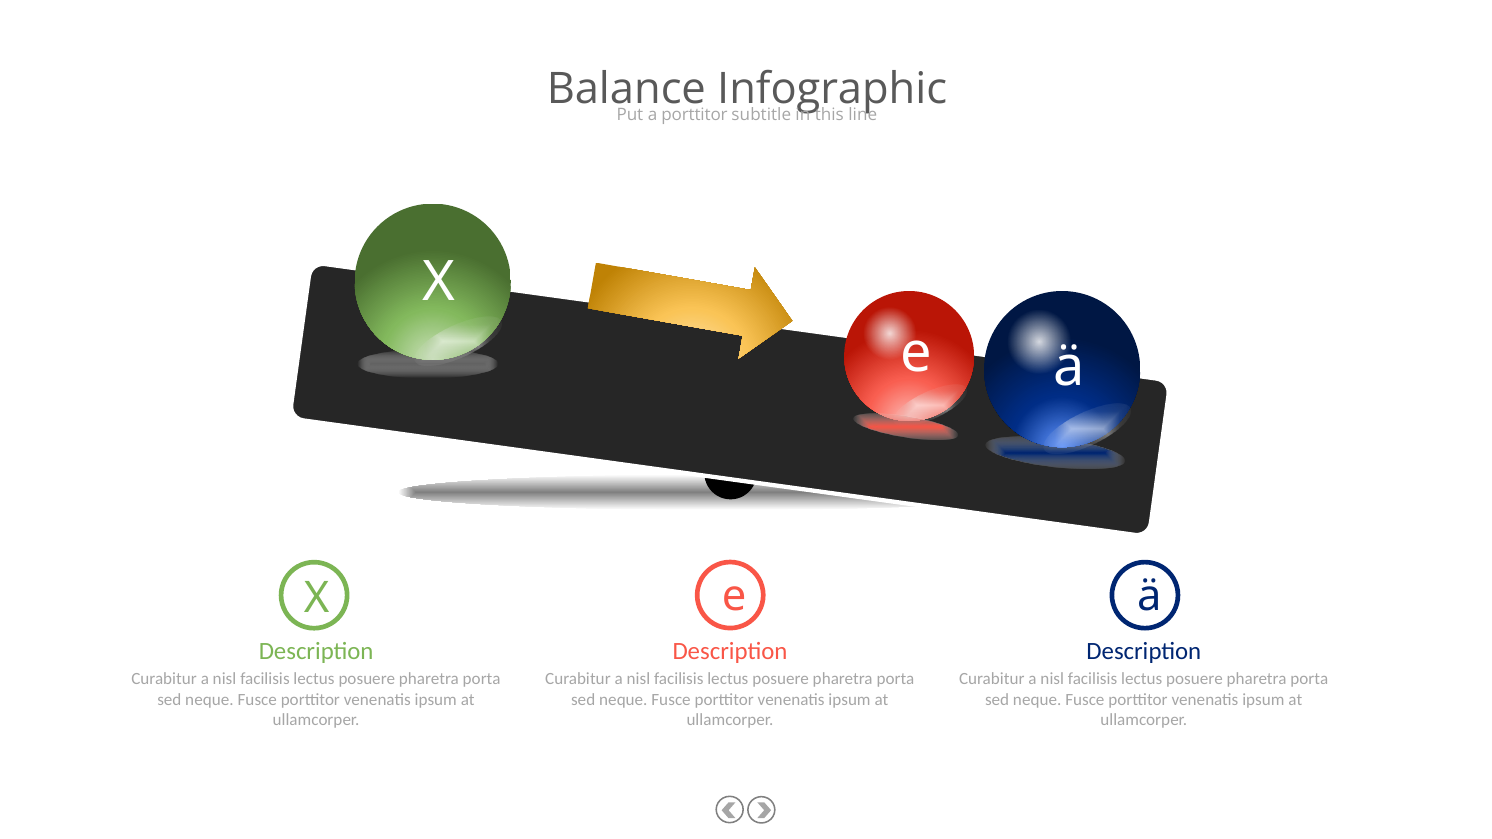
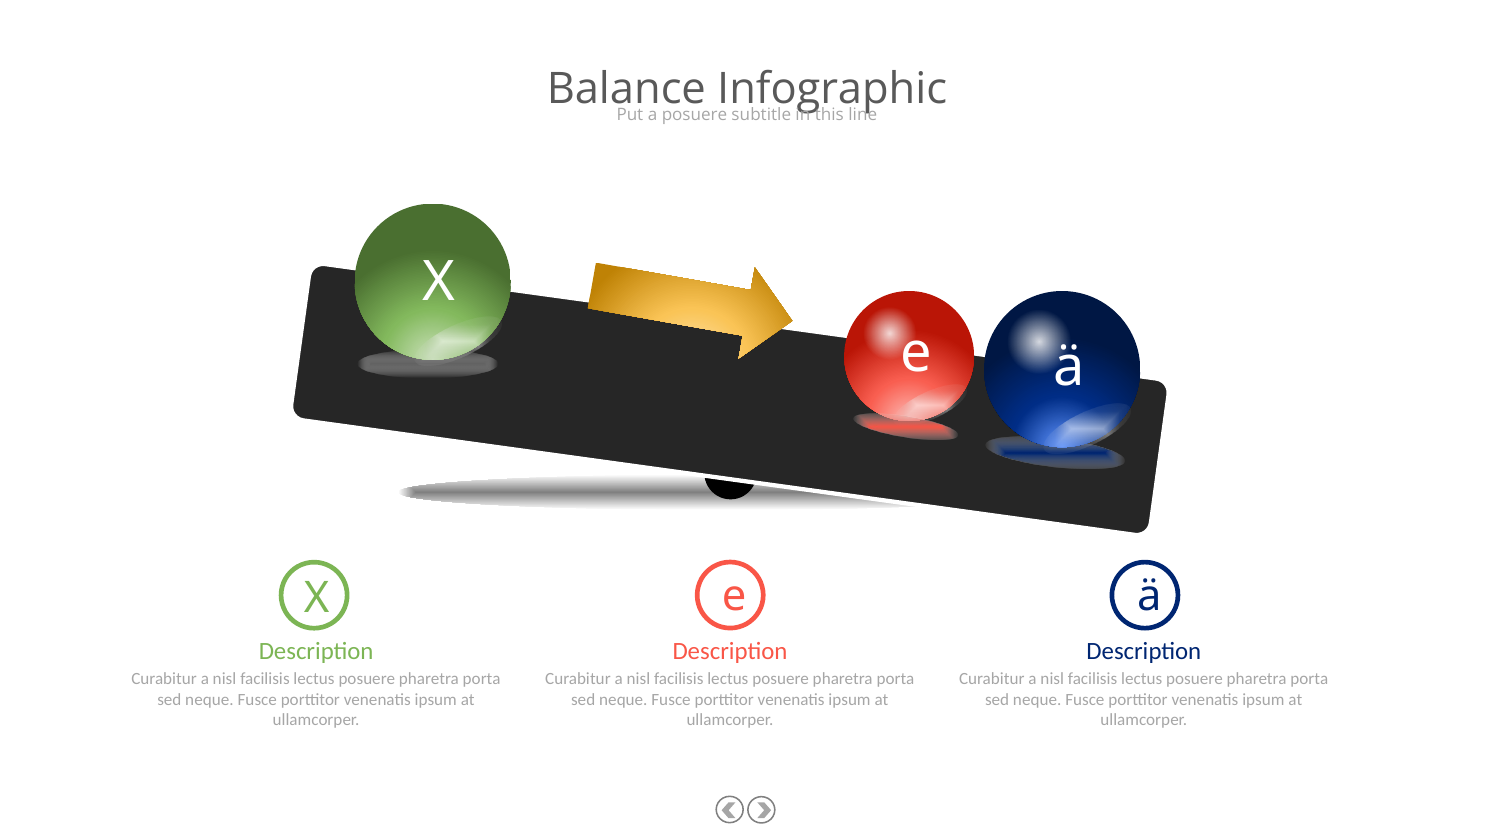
porttitor at (695, 115): porttitor -> posuere
